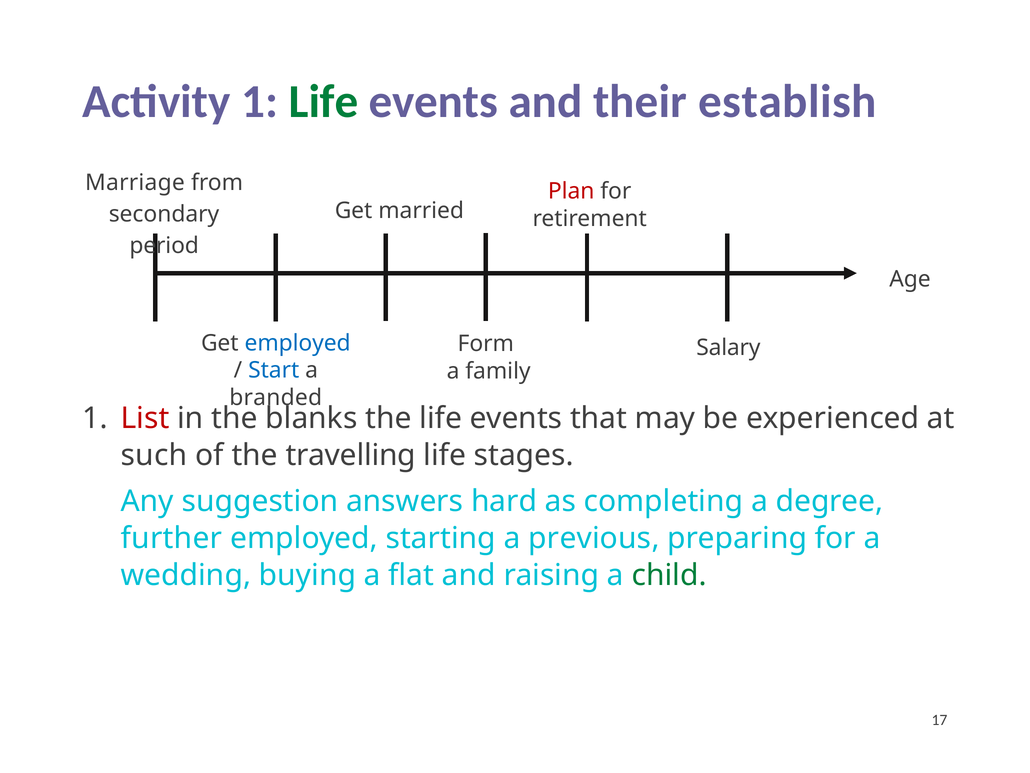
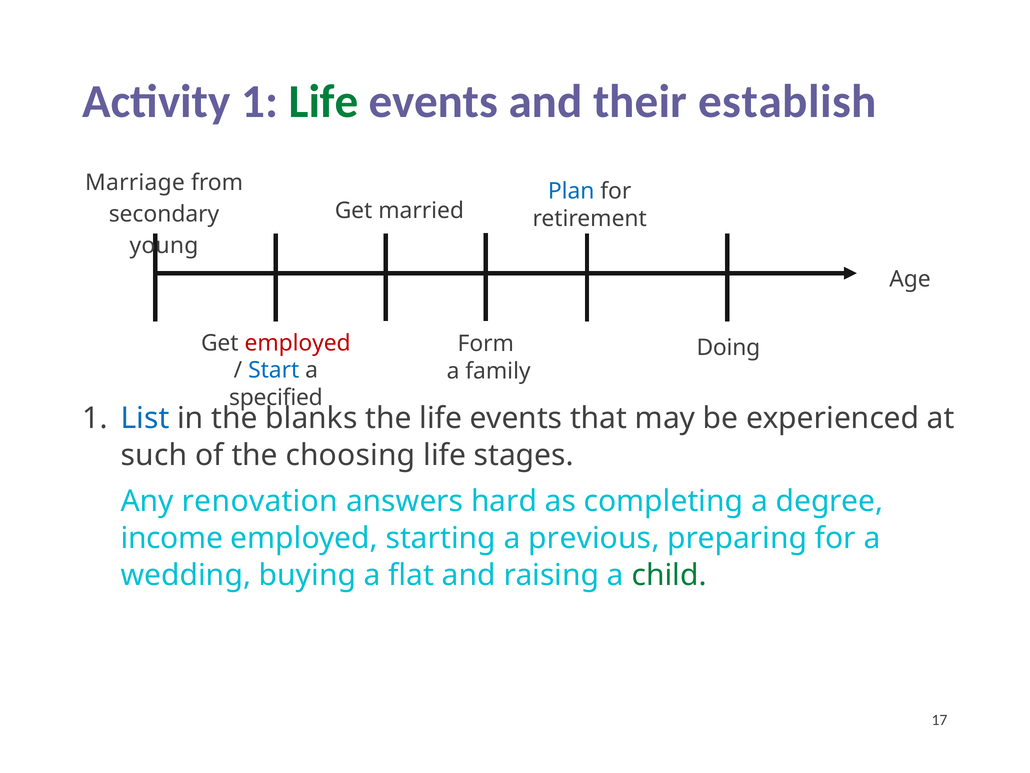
Plan colour: red -> blue
period: period -> young
employed at (298, 343) colour: blue -> red
Salary: Salary -> Doing
branded: branded -> specified
List colour: red -> blue
travelling: travelling -> choosing
suggestion: suggestion -> renovation
further: further -> income
